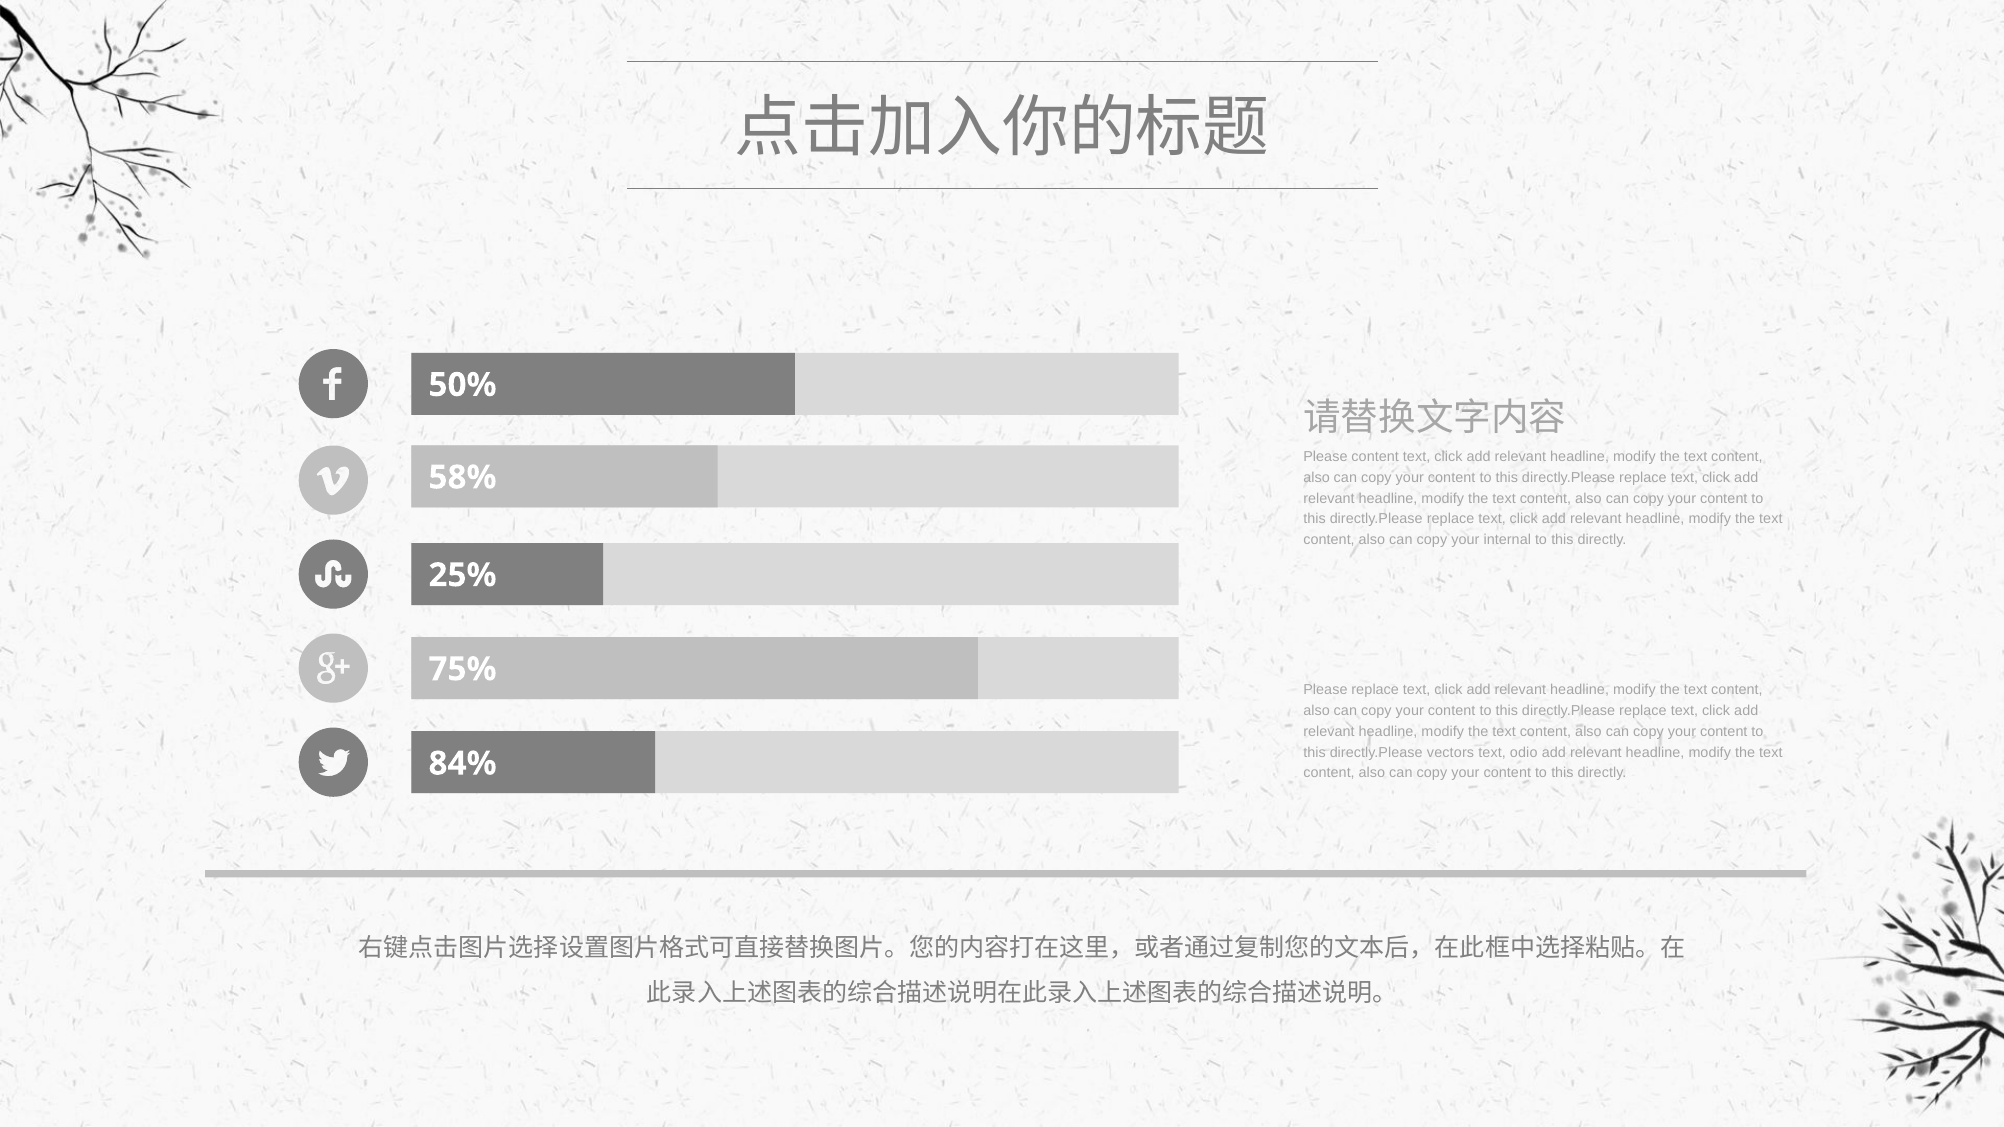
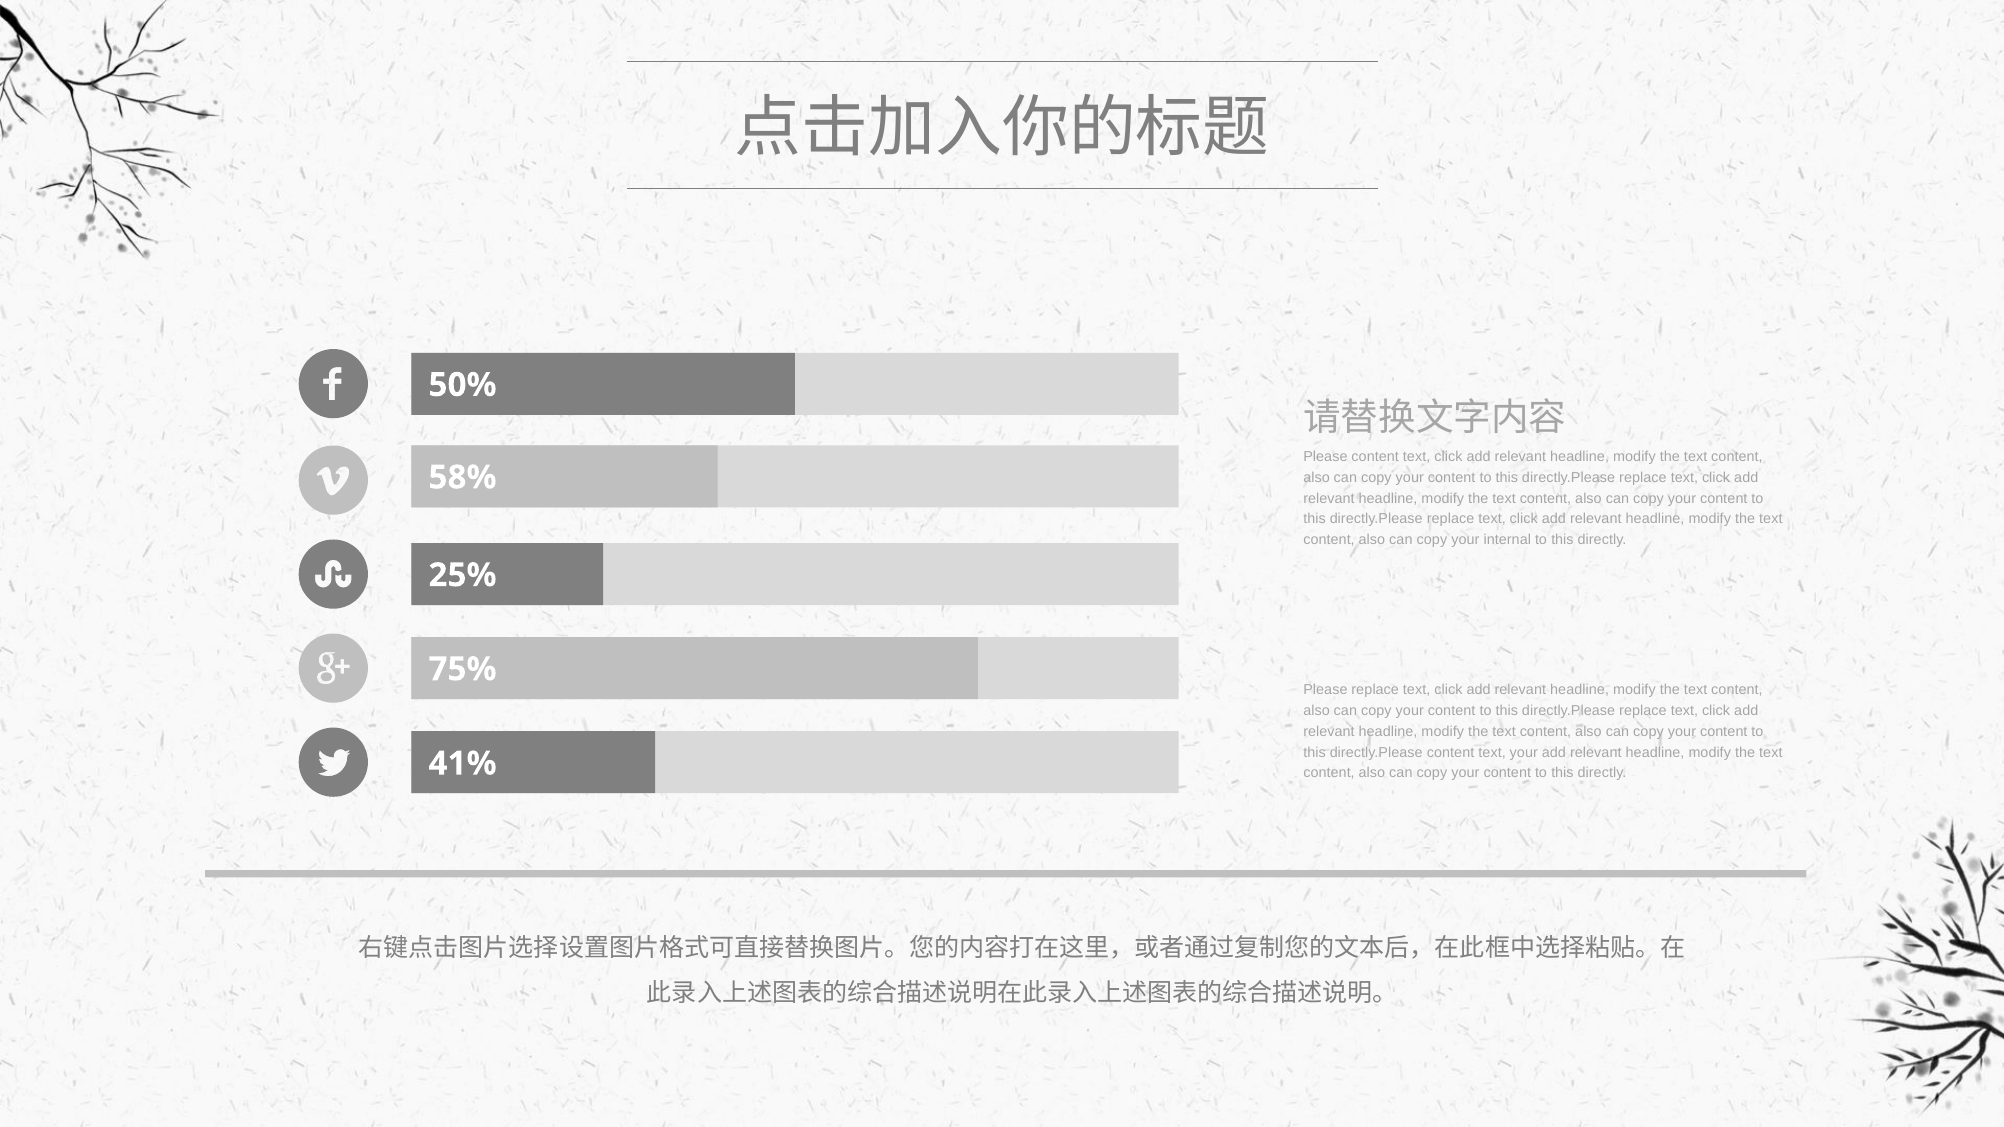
directly.Please vectors: vectors -> content
text odio: odio -> your
84%: 84% -> 41%
